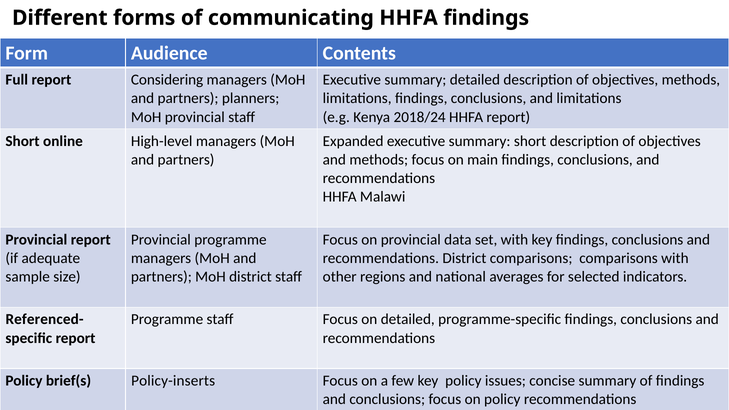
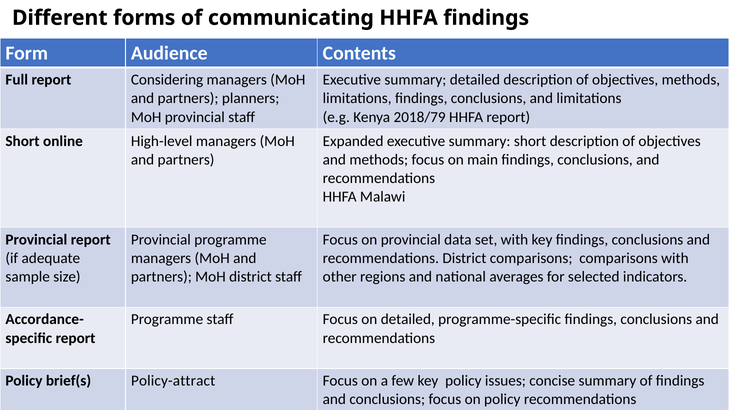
2018/24: 2018/24 -> 2018/79
Referenced-: Referenced- -> Accordance-
Policy-inserts: Policy-inserts -> Policy-attract
